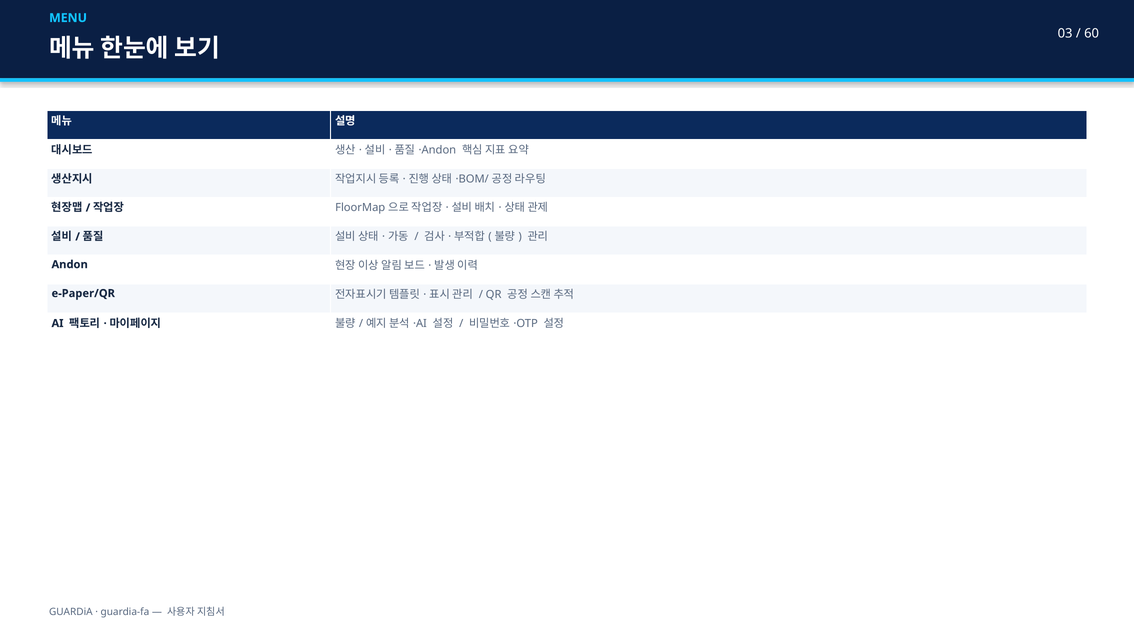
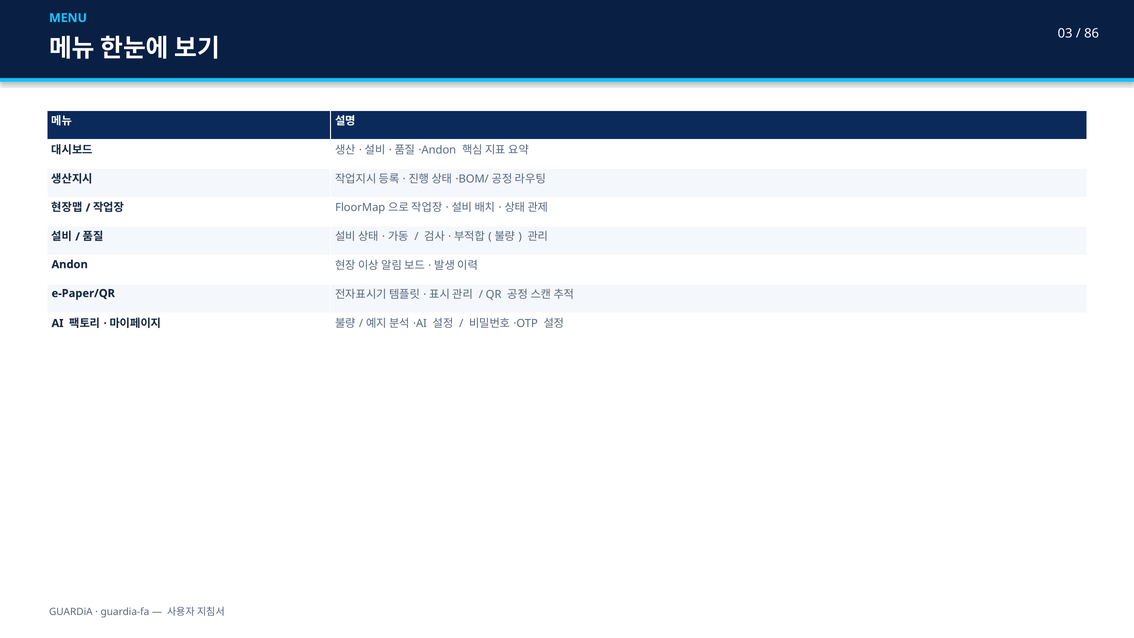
60: 60 -> 86
